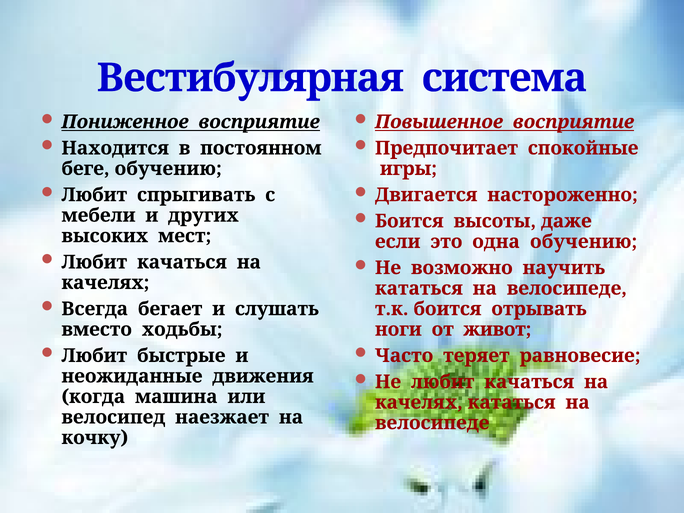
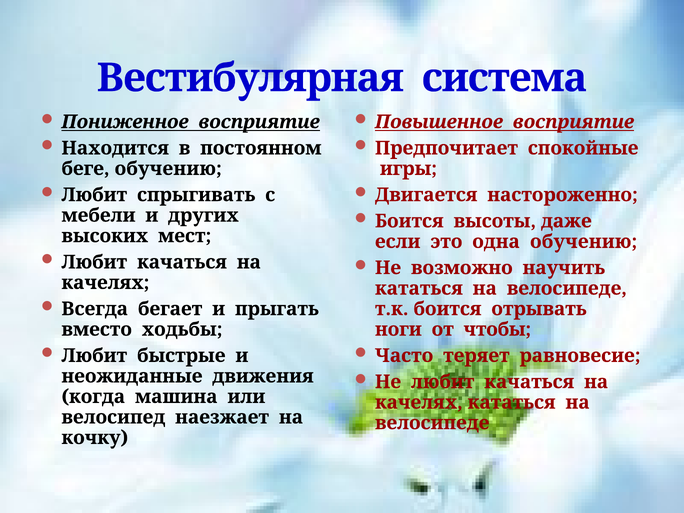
слушать: слушать -> прыгать
живот: живот -> чтобы
